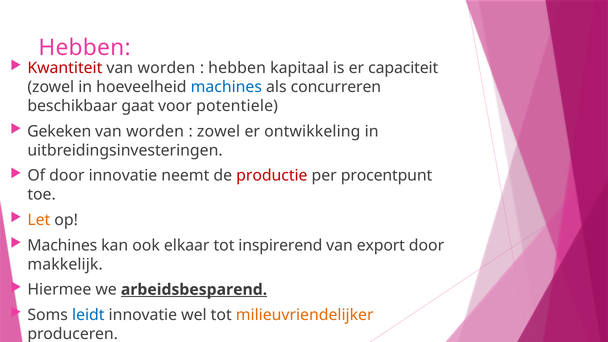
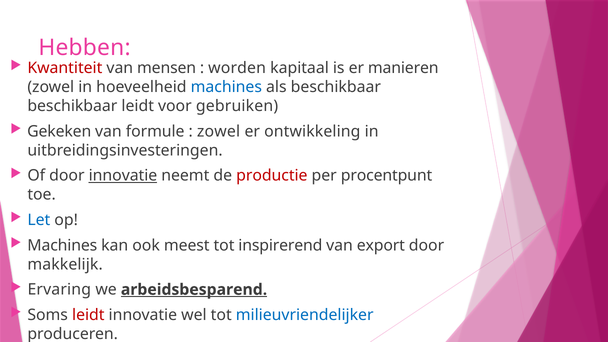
worden at (166, 68): worden -> mensen
hebben at (237, 68): hebben -> worden
capaciteit: capaciteit -> manieren
als concurreren: concurreren -> beschikbaar
beschikbaar gaat: gaat -> leidt
potentiele: potentiele -> gebruiken
worden at (155, 131): worden -> formule
innovatie at (123, 176) underline: none -> present
Let colour: orange -> blue
elkaar: elkaar -> meest
Hiermee: Hiermee -> Ervaring
leidt at (88, 315) colour: blue -> red
milieuvriendelijker colour: orange -> blue
